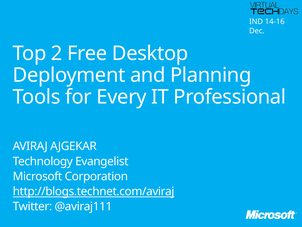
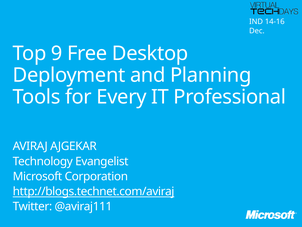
2: 2 -> 9
